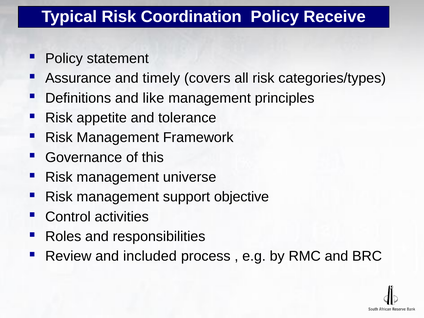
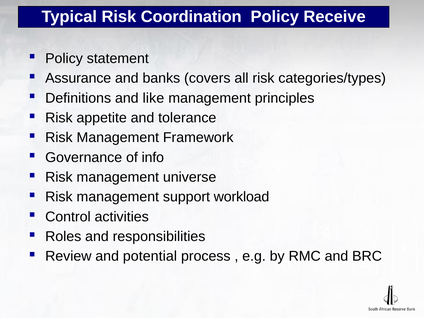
timely: timely -> banks
this: this -> info
objective: objective -> workload
included: included -> potential
